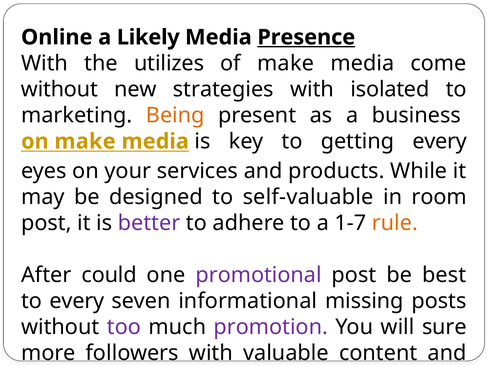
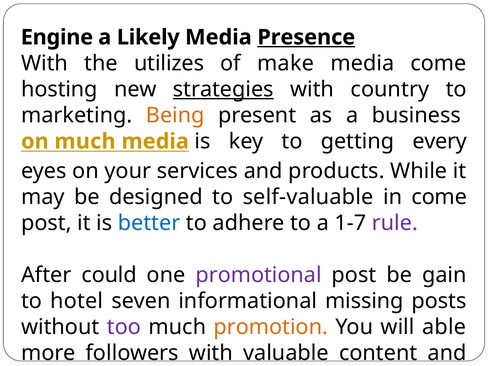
Online: Online -> Engine
without at (59, 89): without -> hosting
strategies underline: none -> present
isolated: isolated -> country
on make: make -> much
in room: room -> come
better at (149, 223) colour: purple -> blue
rule colour: orange -> purple
best: best -> gain
to every: every -> hotel
promotion colour: purple -> orange
will sure: sure -> able
